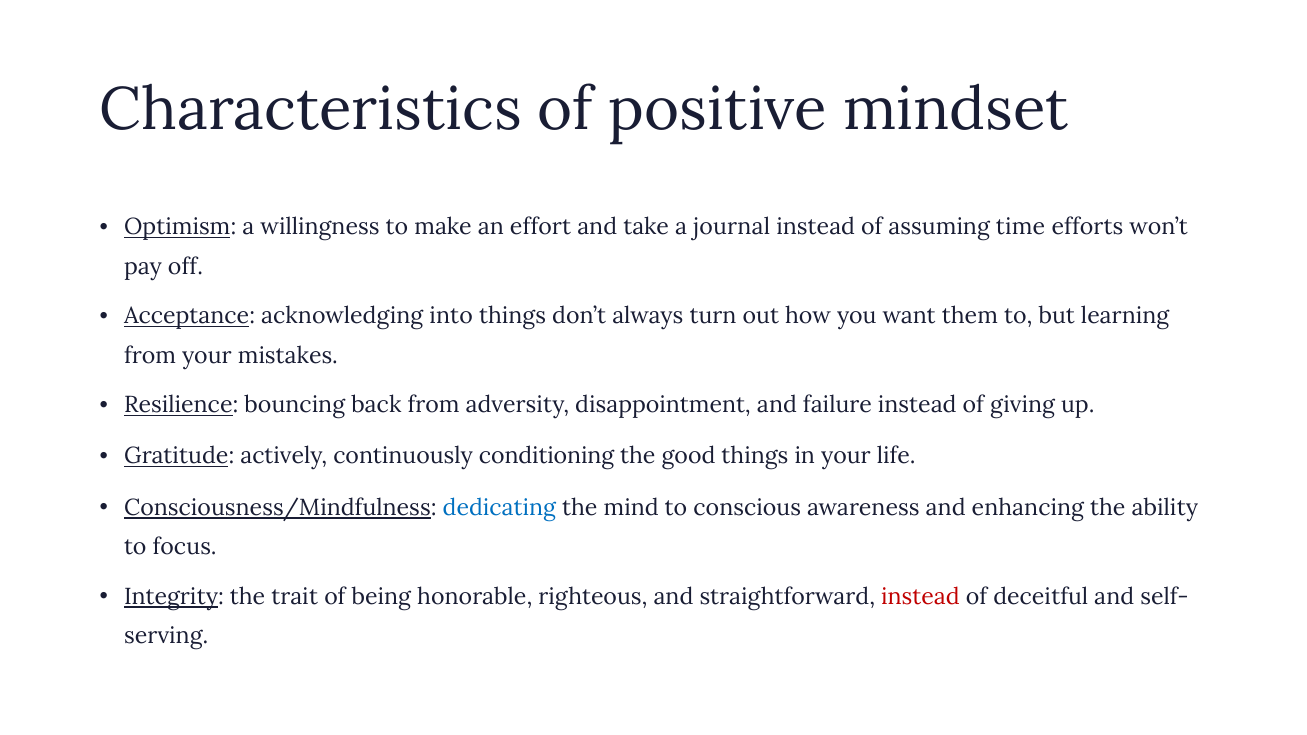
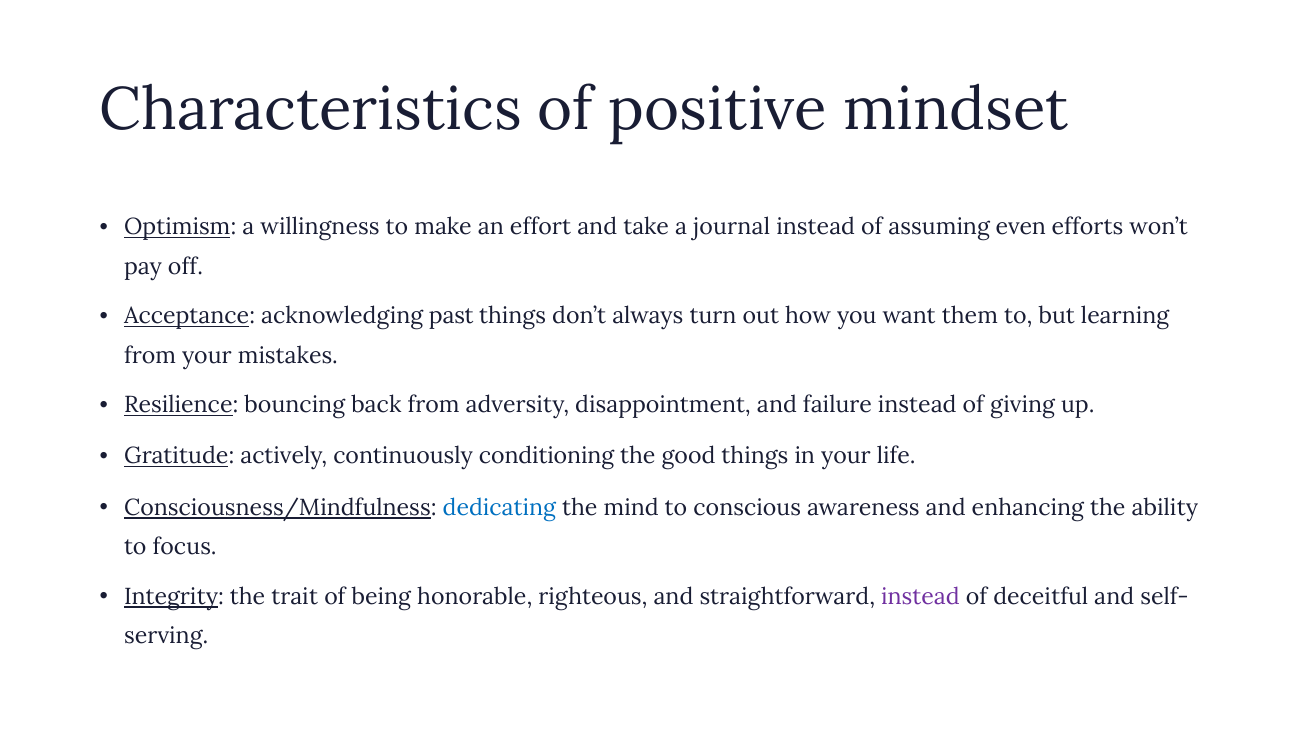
time: time -> even
into: into -> past
instead at (920, 597) colour: red -> purple
